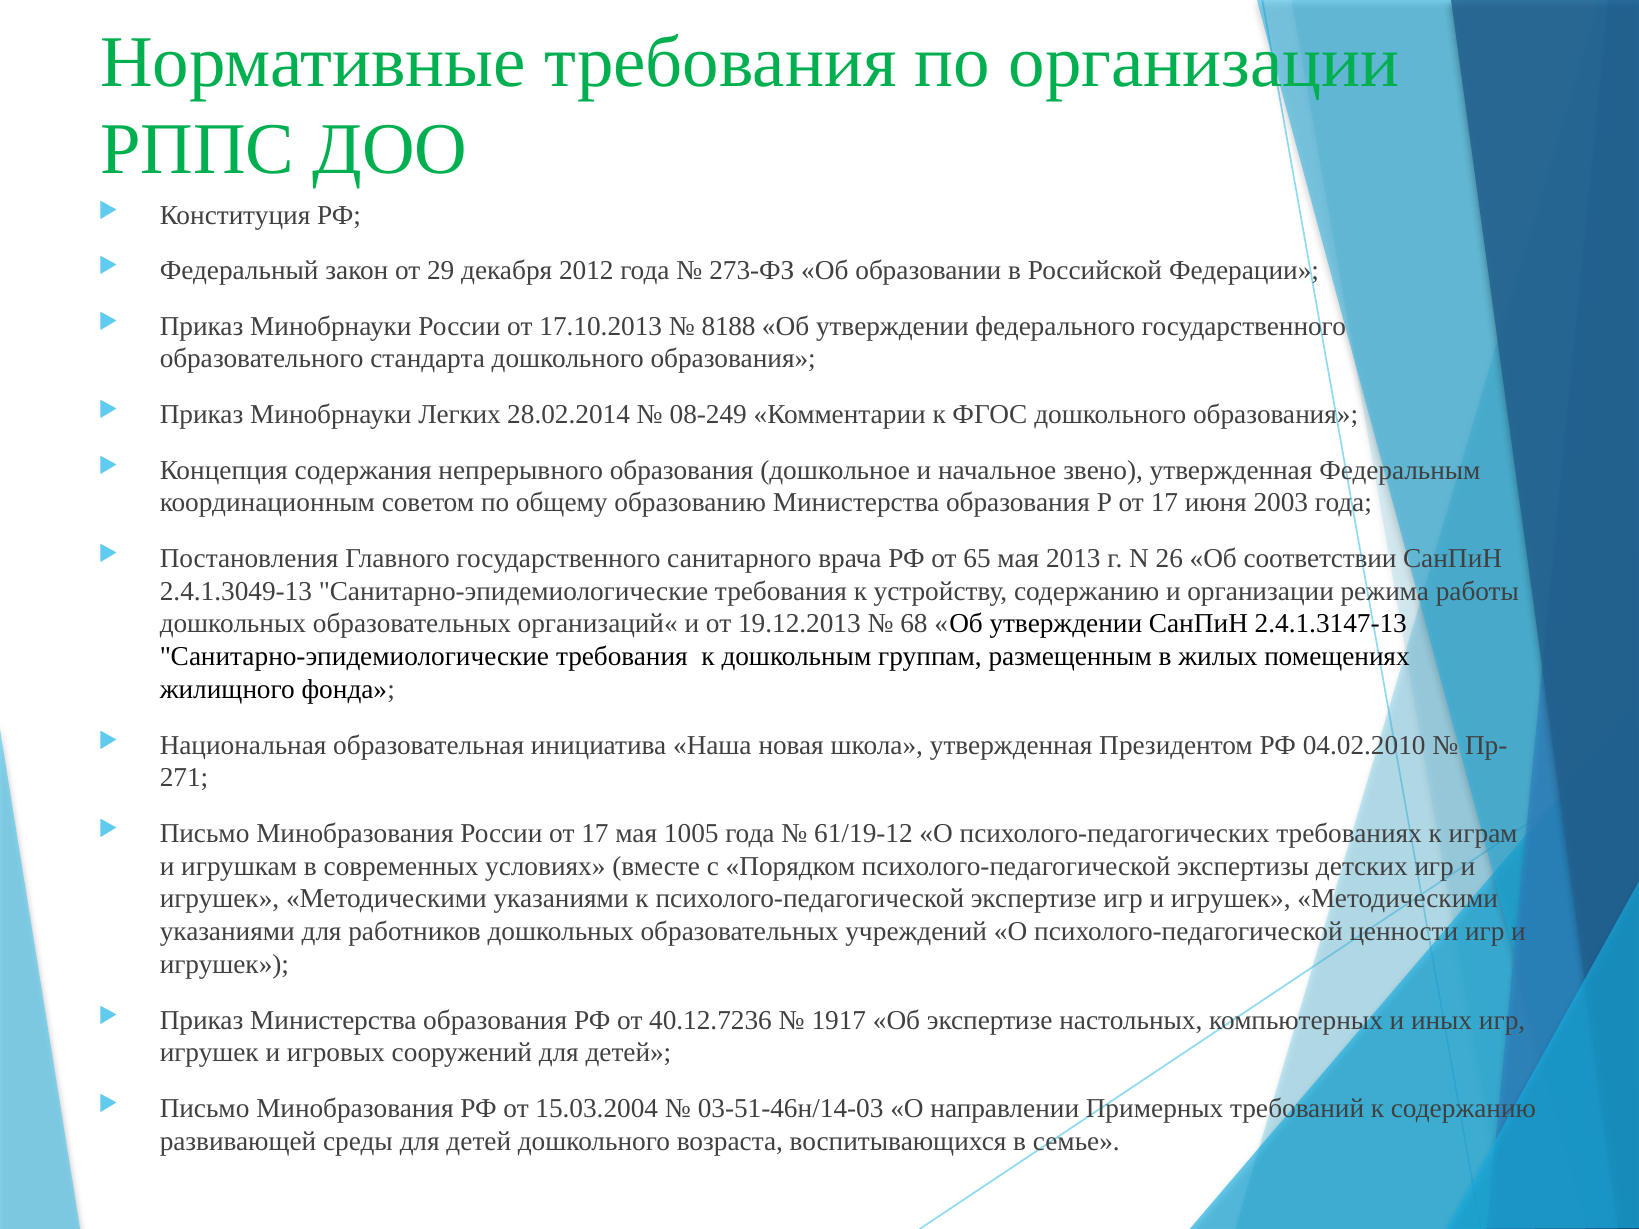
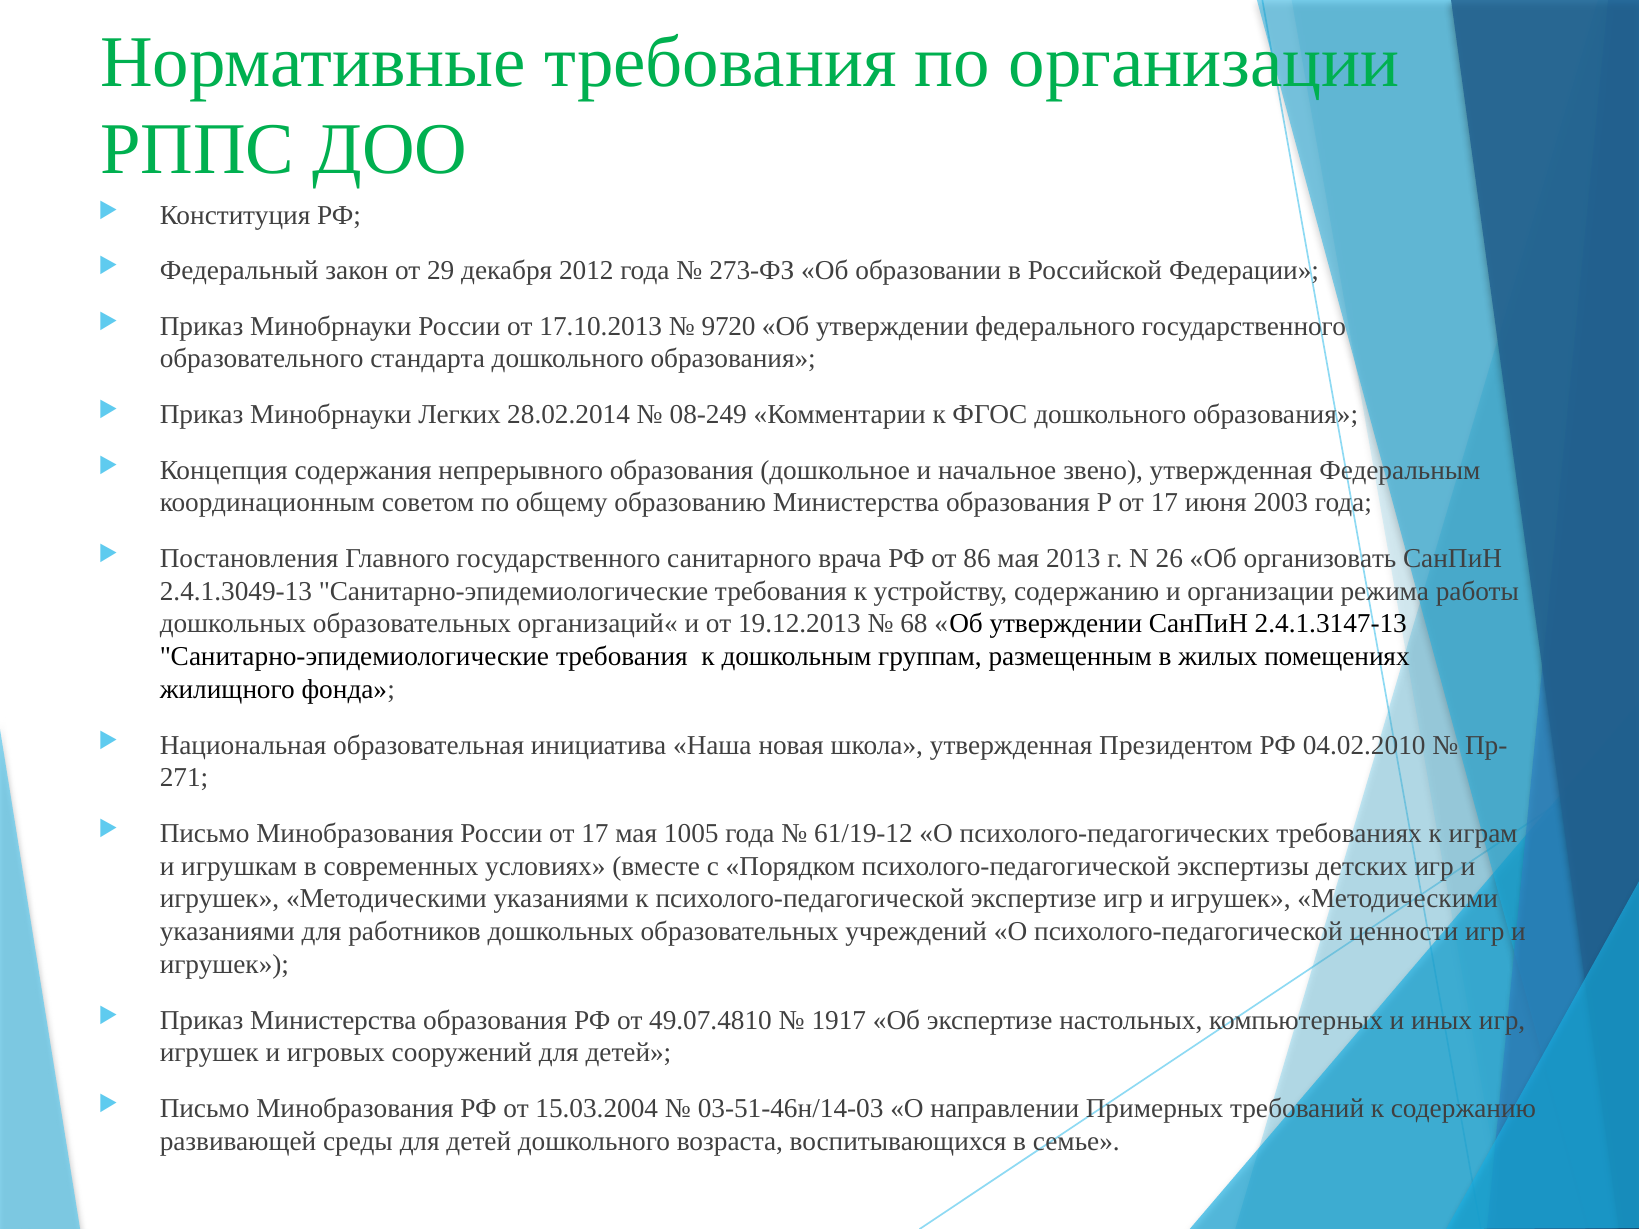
8188: 8188 -> 9720
65: 65 -> 86
соответствии: соответствии -> организовать
40.12.7236: 40.12.7236 -> 49.07.4810
